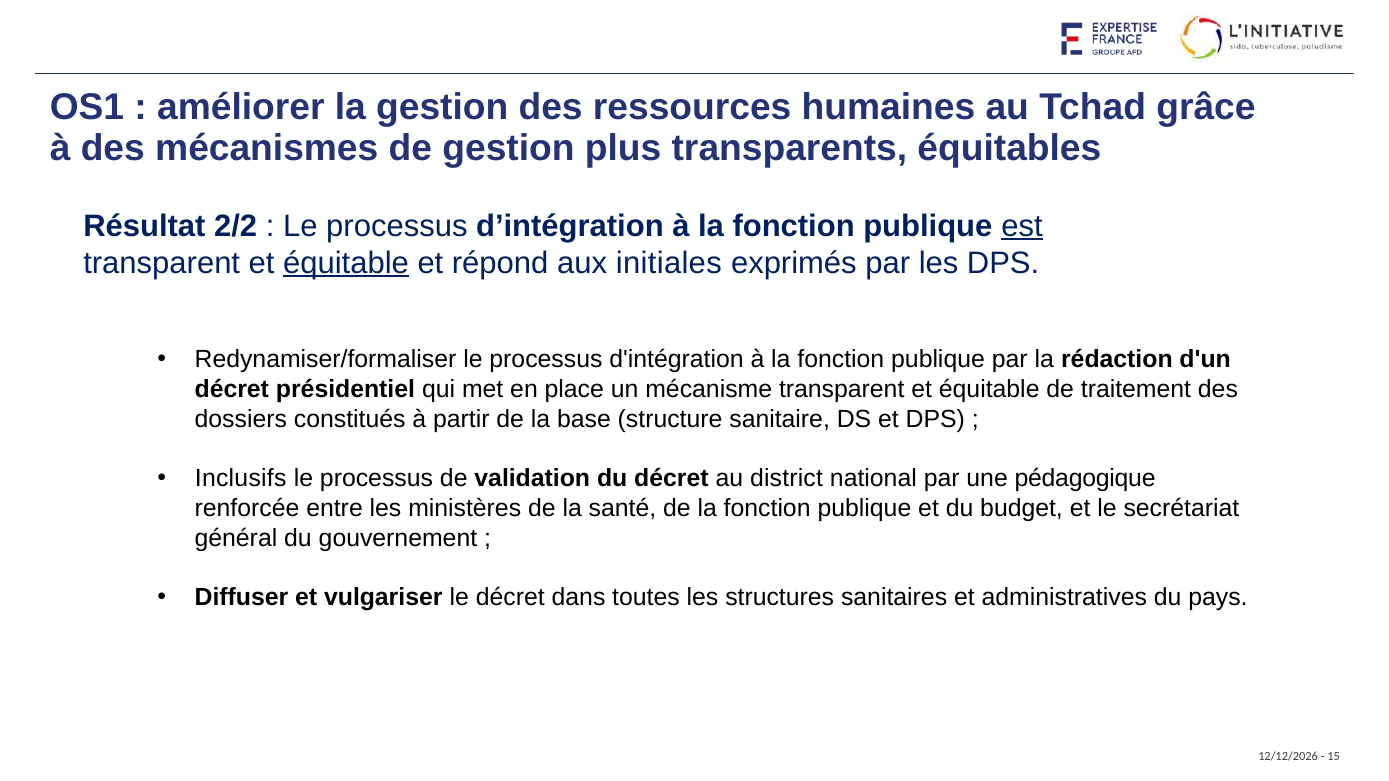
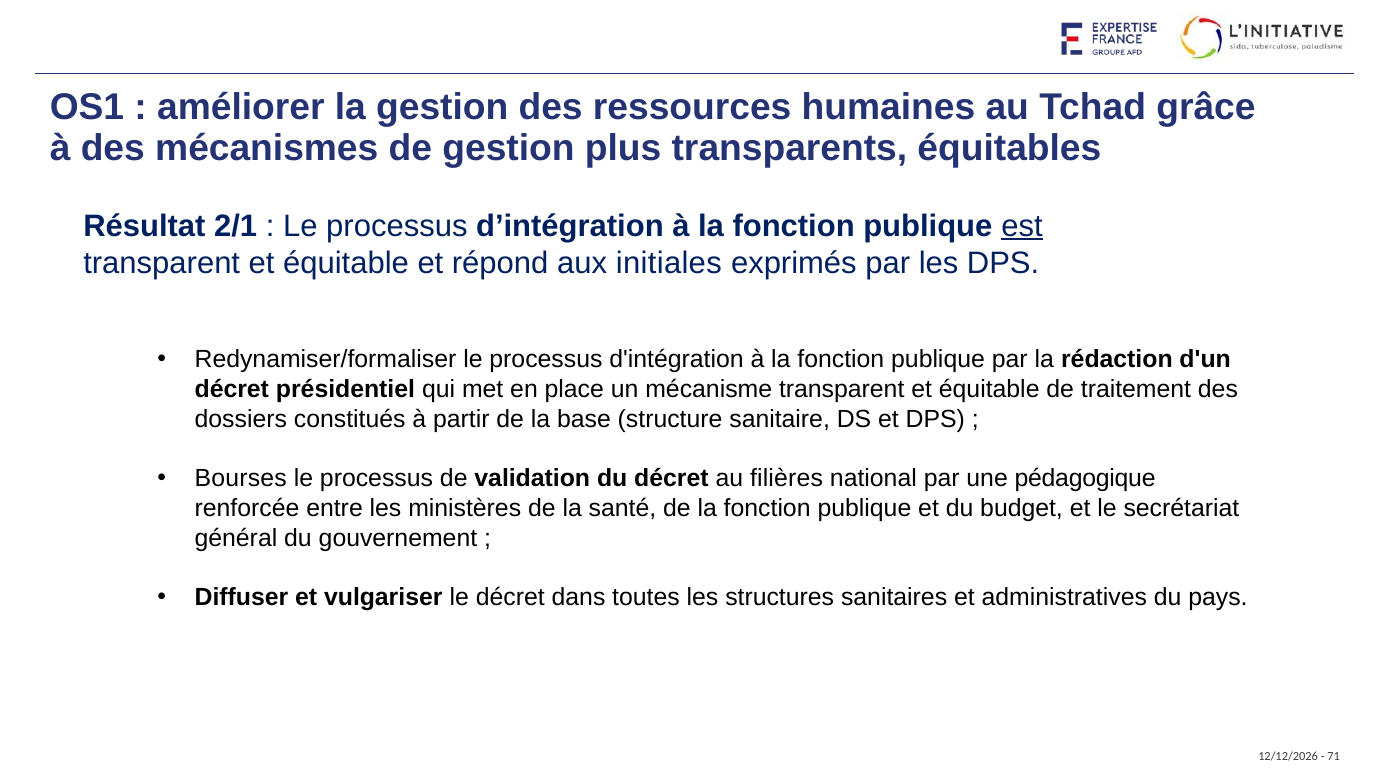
2/2: 2/2 -> 2/1
équitable at (346, 263) underline: present -> none
Inclusifs: Inclusifs -> Bourses
district: district -> filières
15: 15 -> 71
